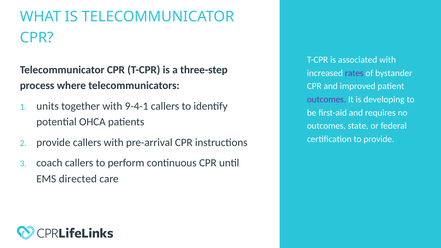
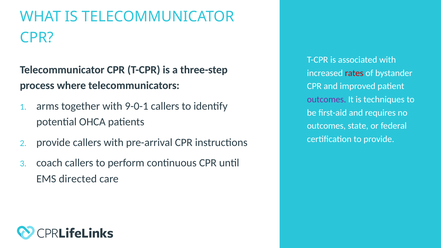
rates colour: purple -> red
developing: developing -> techniques
units: units -> arms
9-4-1: 9-4-1 -> 9-0-1
